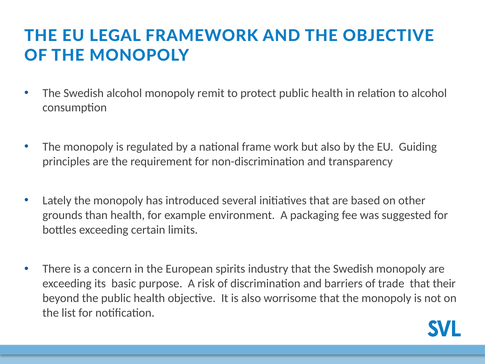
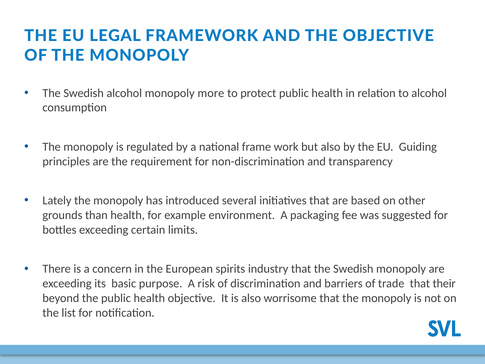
remit: remit -> more
